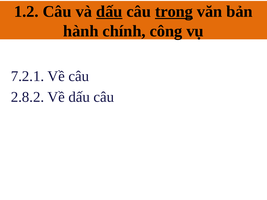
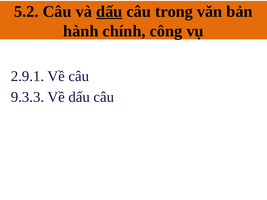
1.2: 1.2 -> 5.2
trong at (174, 12) underline: present -> none
7.2.1: 7.2.1 -> 2.9.1
2.8.2: 2.8.2 -> 9.3.3
